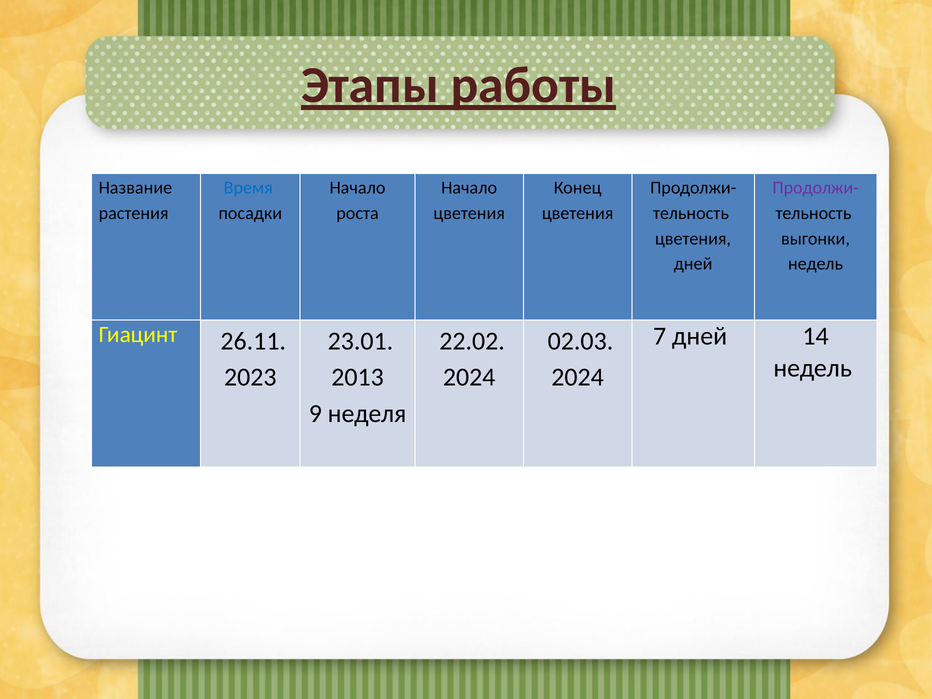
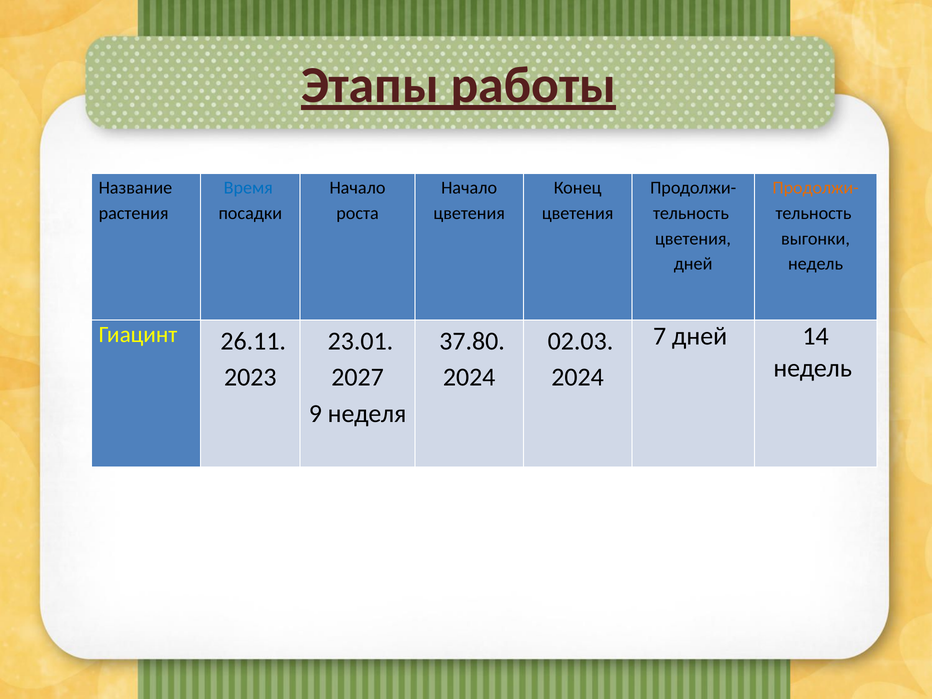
Продолжи- at (816, 188) colour: purple -> orange
22.02: 22.02 -> 37.80
2013: 2013 -> 2027
